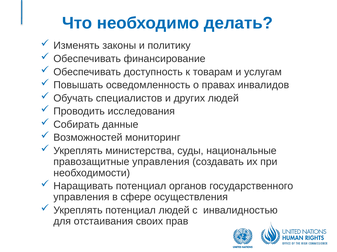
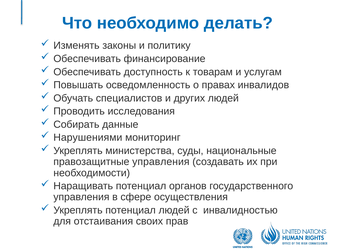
Возможностей: Возможностей -> Нарушениями
